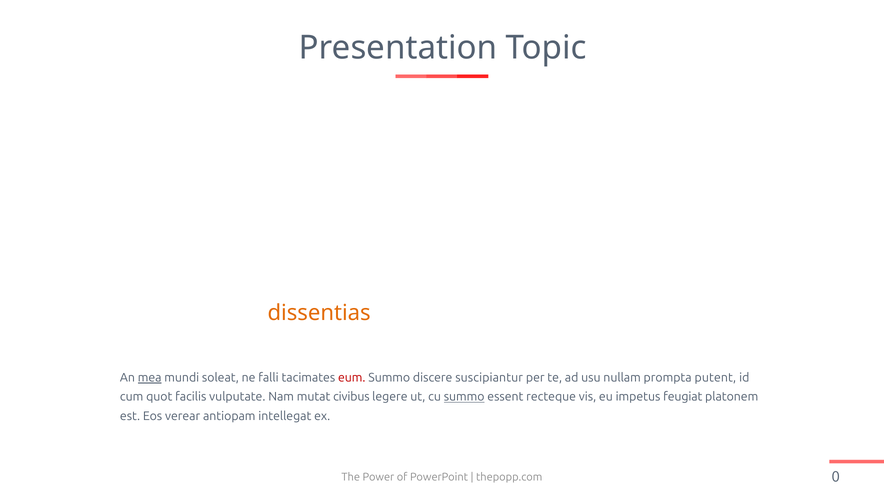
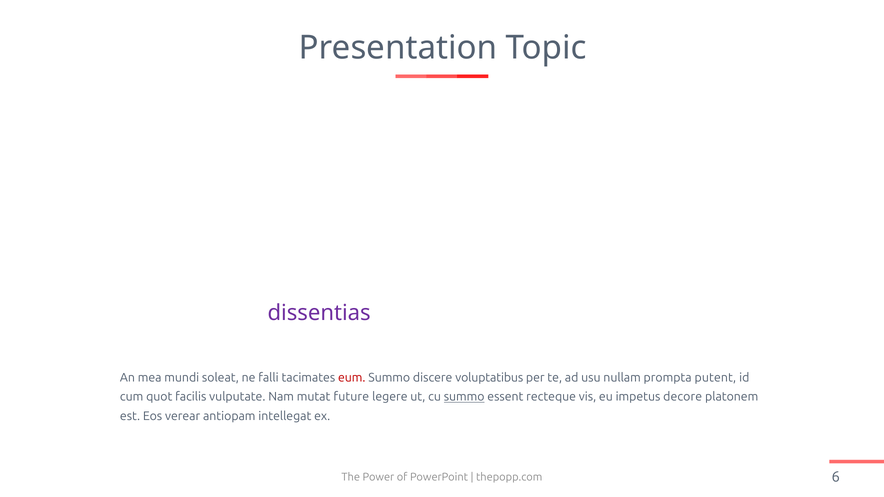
dissentias colour: orange -> purple
mea underline: present -> none
suscipiantur: suscipiantur -> voluptatibus
civibus: civibus -> future
feugiat: feugiat -> decore
0: 0 -> 6
